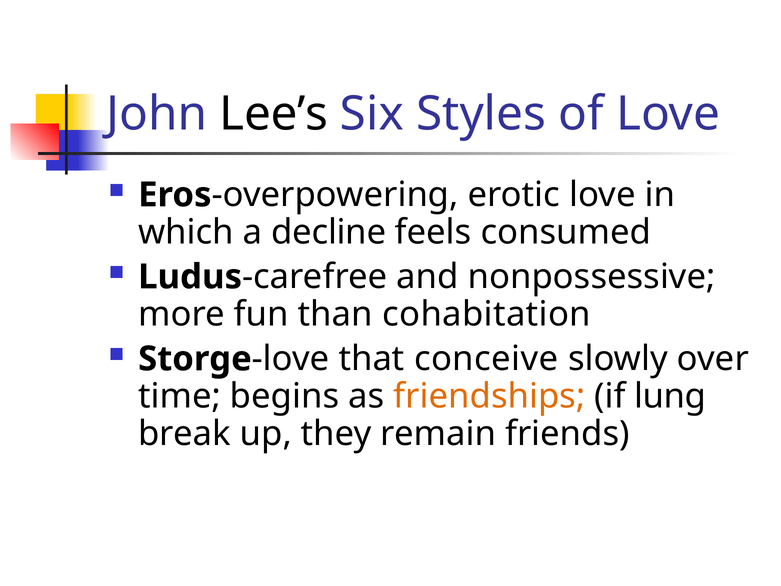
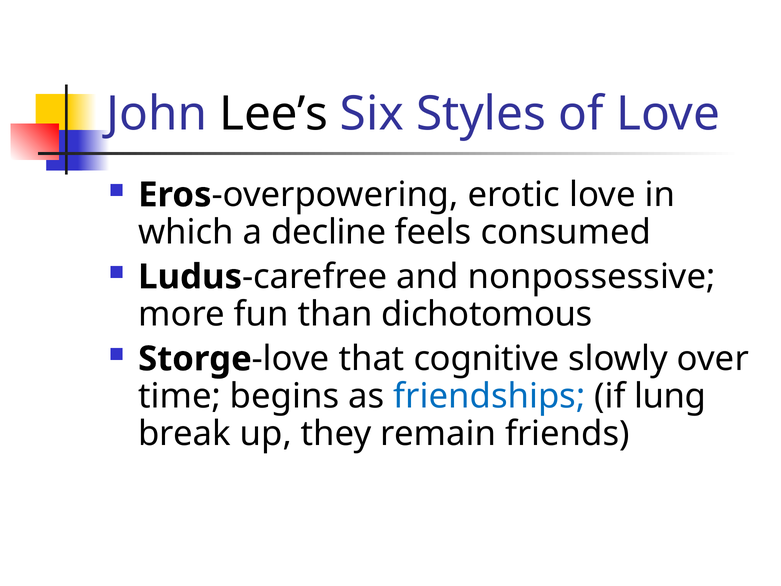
cohabitation: cohabitation -> dichotomous
conceive: conceive -> cognitive
friendships colour: orange -> blue
